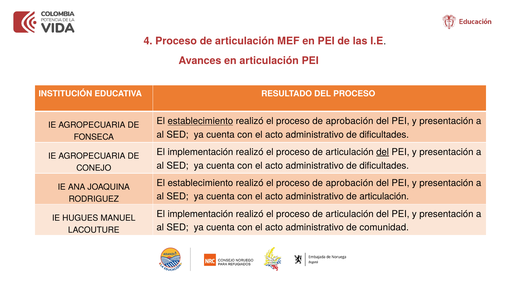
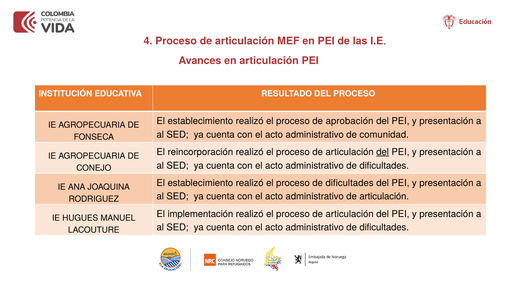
establecimiento at (200, 121) underline: present -> none
dificultades at (384, 135): dificultades -> comunidad
implementación at (200, 152): implementación -> reincorporación
aprobación at (350, 183): aprobación -> dificultades
comunidad at (384, 227): comunidad -> dificultades
